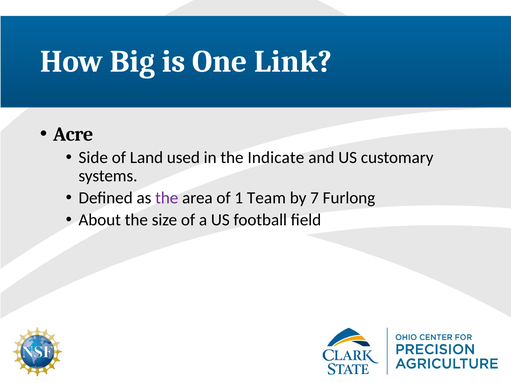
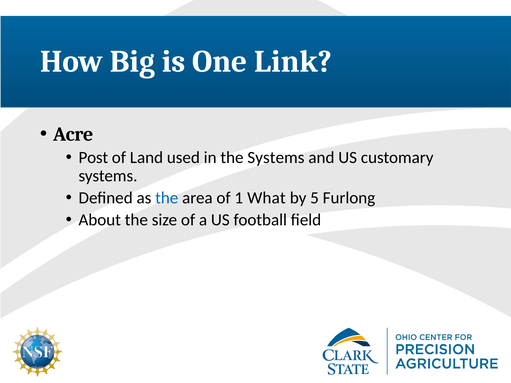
Side: Side -> Post
the Indicate: Indicate -> Systems
the at (167, 198) colour: purple -> blue
Team: Team -> What
7: 7 -> 5
